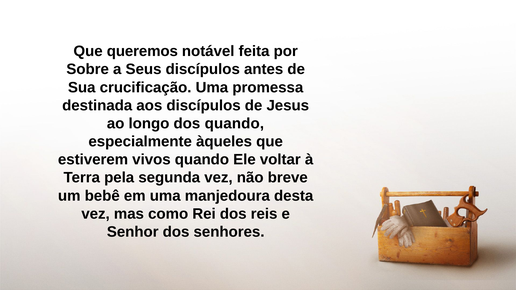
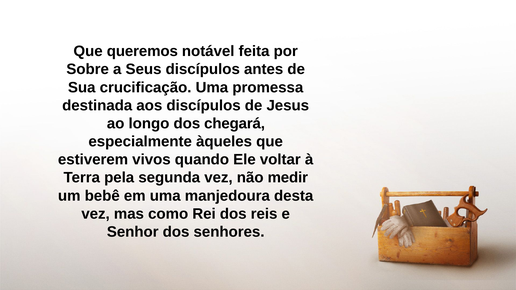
dos quando: quando -> chegará
breve: breve -> medir
